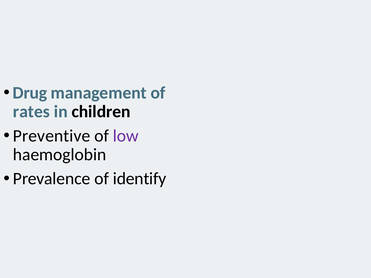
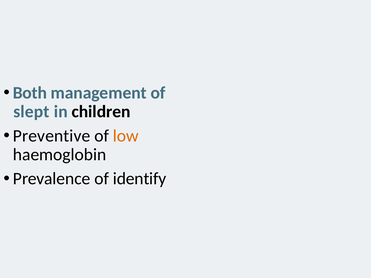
Drug: Drug -> Both
rates: rates -> slept
low colour: purple -> orange
